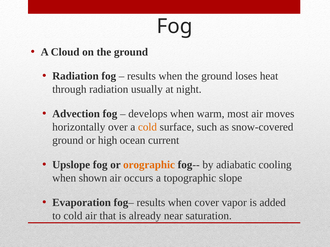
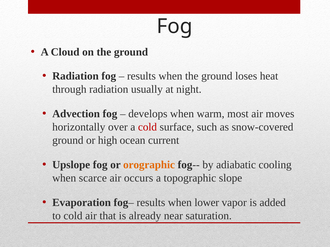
cold at (147, 127) colour: orange -> red
shown: shown -> scarce
cover: cover -> lower
